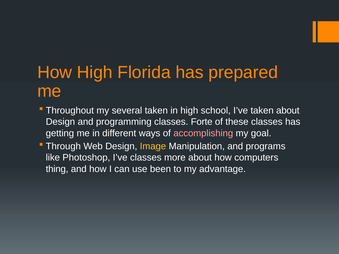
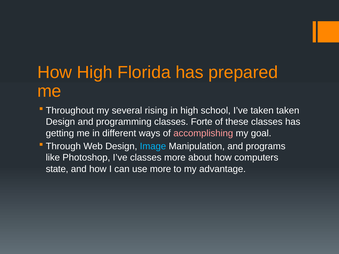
several taken: taken -> rising
taken about: about -> taken
Image colour: yellow -> light blue
thing: thing -> state
use been: been -> more
